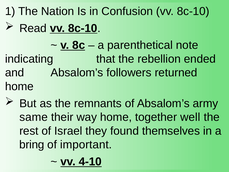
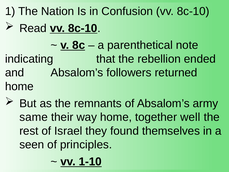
bring: bring -> seen
important: important -> principles
4-10: 4-10 -> 1-10
